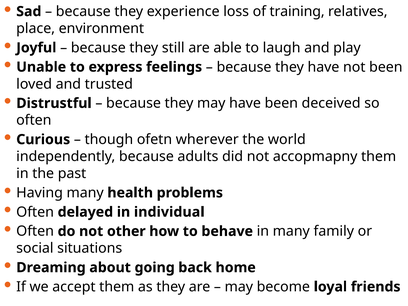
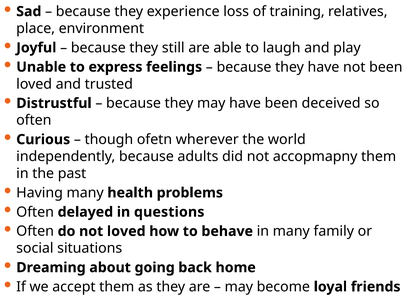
individual: individual -> questions
not other: other -> loved
